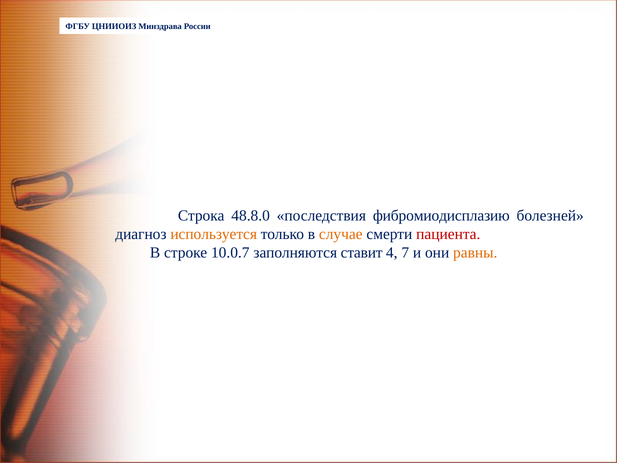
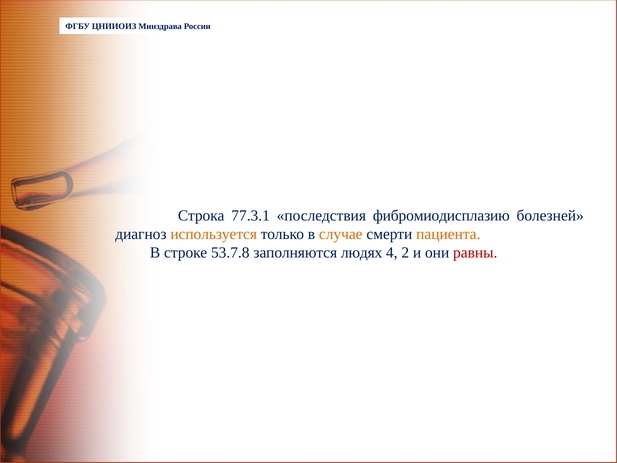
48.8.0: 48.8.0 -> 77.3.1
пациента colour: red -> orange
10.0.7: 10.0.7 -> 53.7.8
ставит: ставит -> людях
7: 7 -> 2
равны colour: orange -> red
